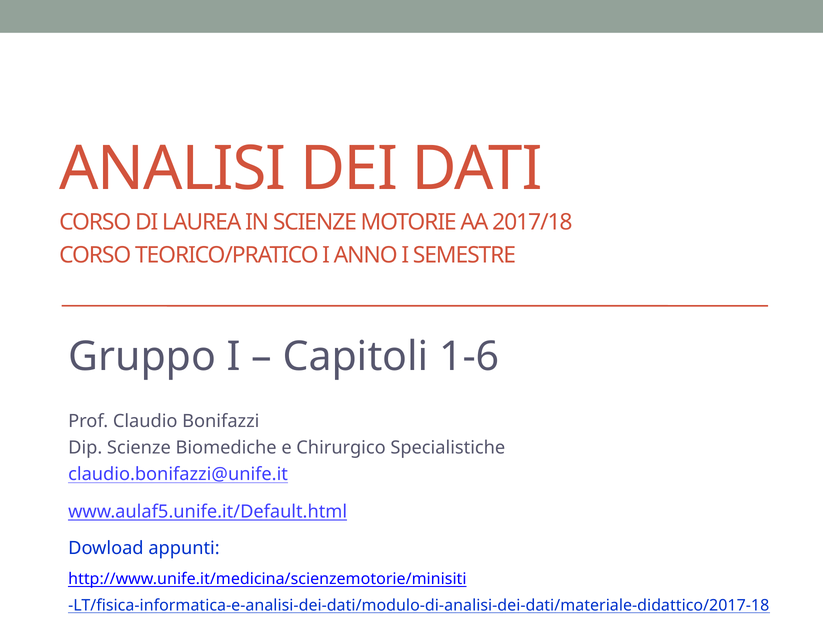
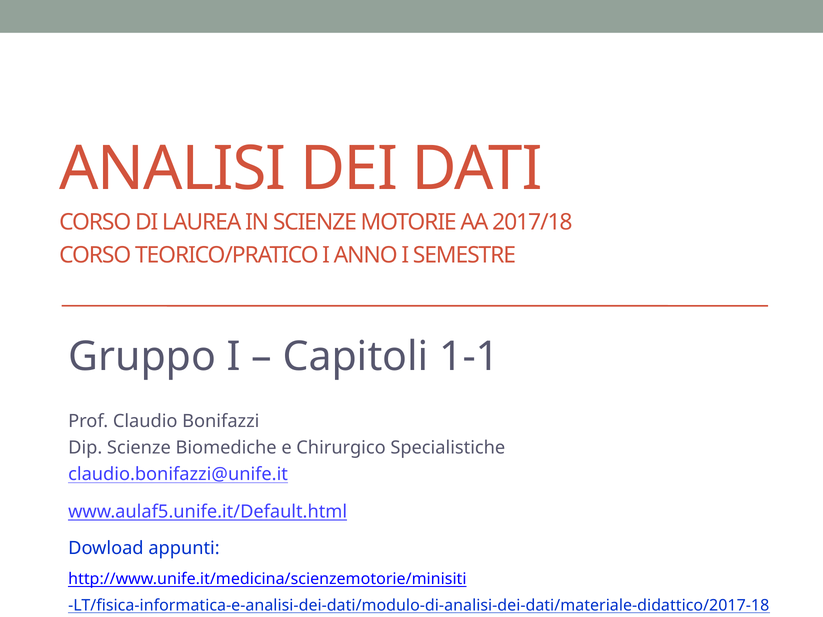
1-6: 1-6 -> 1-1
